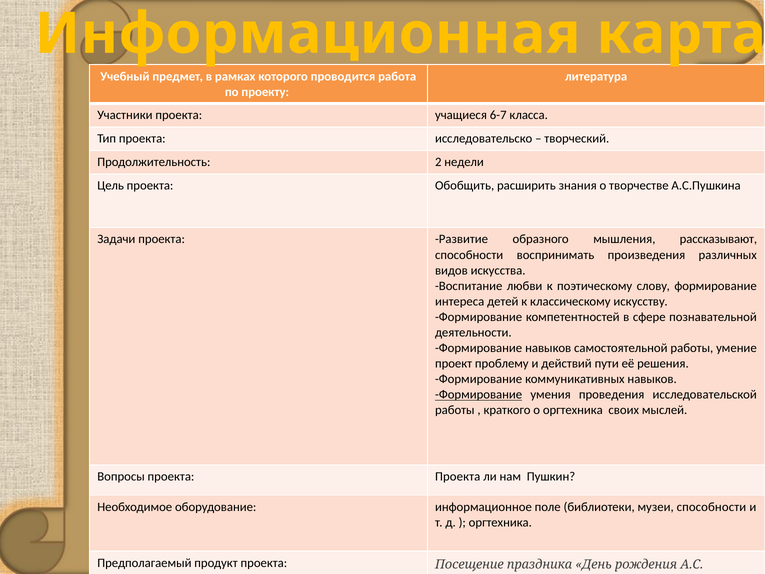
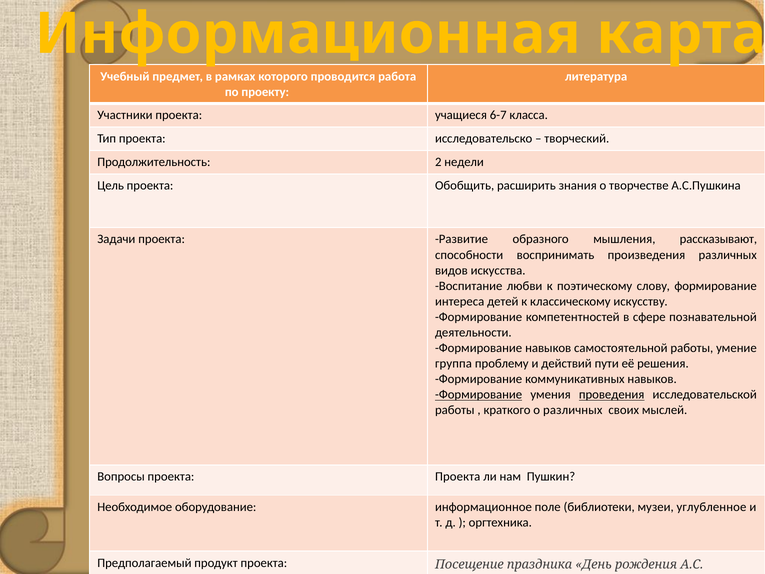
проект: проект -> группа
проведения underline: none -> present
о оргтехника: оргтехника -> различных
музеи способности: способности -> углубленное
